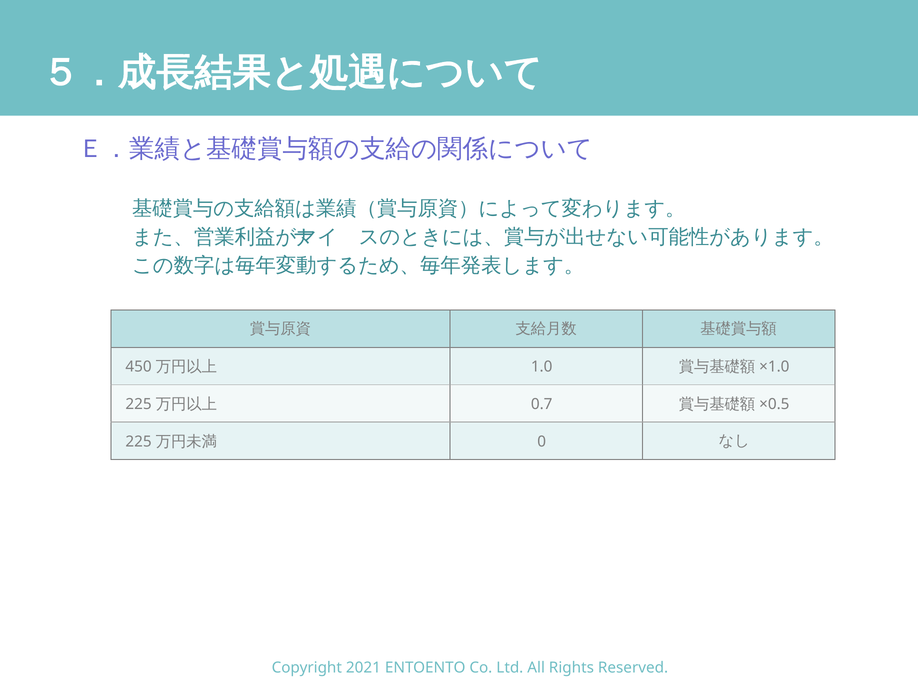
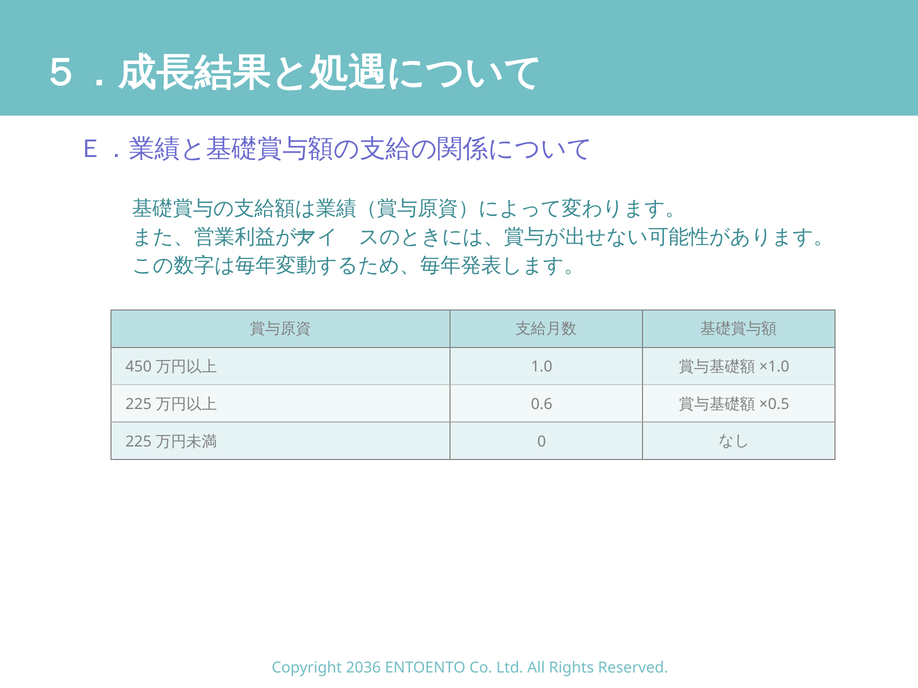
0.7: 0.7 -> 0.6
2021: 2021 -> 2036
